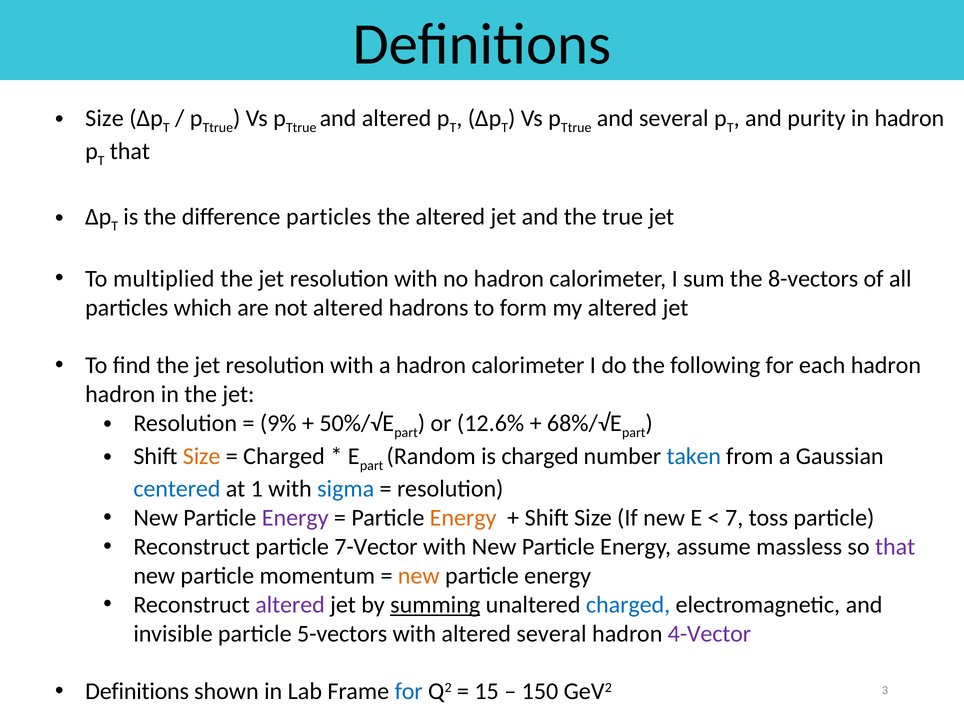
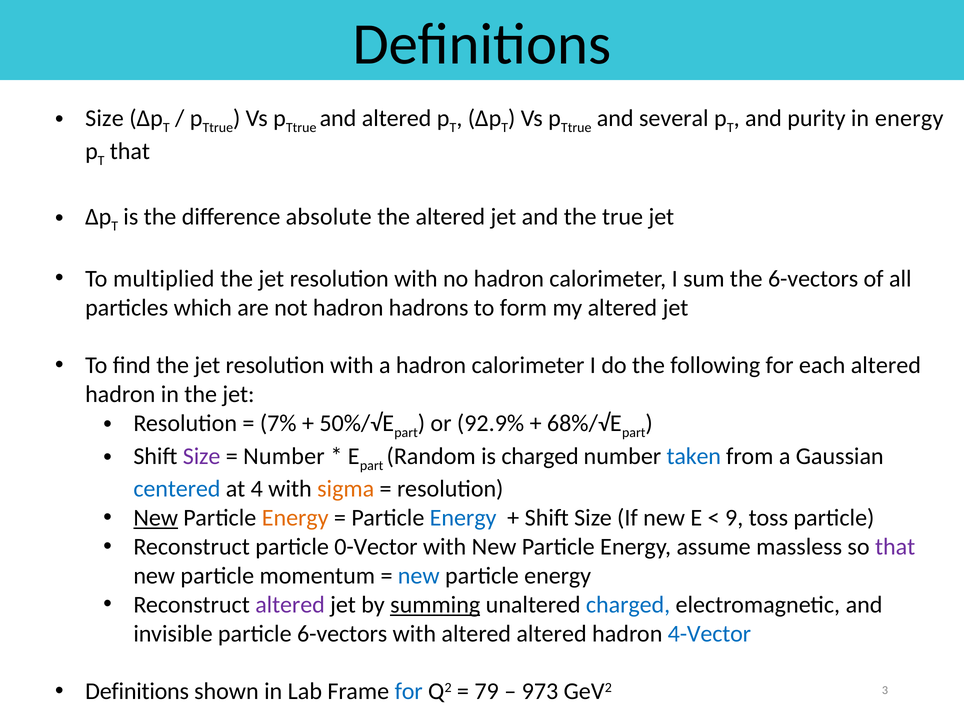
in hadron: hadron -> energy
difference particles: particles -> absolute
the 8-vectors: 8-vectors -> 6-vectors
not altered: altered -> hadron
each hadron: hadron -> altered
9%: 9% -> 7%
12.6%: 12.6% -> 92.9%
Size at (202, 456) colour: orange -> purple
Charged at (284, 456): Charged -> Number
1: 1 -> 4
sigma colour: blue -> orange
New at (156, 518) underline: none -> present
Energy at (295, 518) colour: purple -> orange
Energy at (463, 518) colour: orange -> blue
7: 7 -> 9
7-Vector: 7-Vector -> 0-Vector
new at (419, 576) colour: orange -> blue
particle 5-vectors: 5-vectors -> 6-vectors
altered several: several -> altered
4-Vector colour: purple -> blue
15: 15 -> 79
150: 150 -> 973
